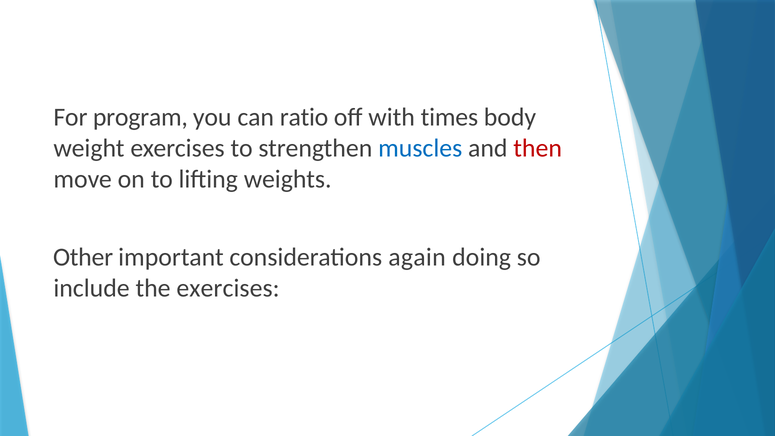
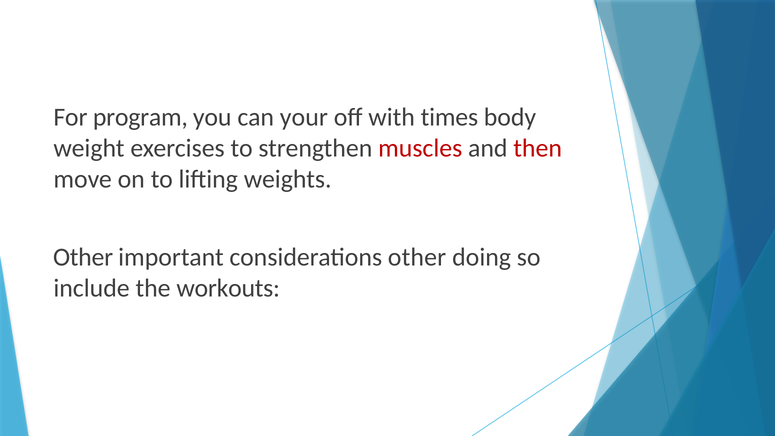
ratio: ratio -> your
muscles colour: blue -> red
considerations again: again -> other
the exercises: exercises -> workouts
